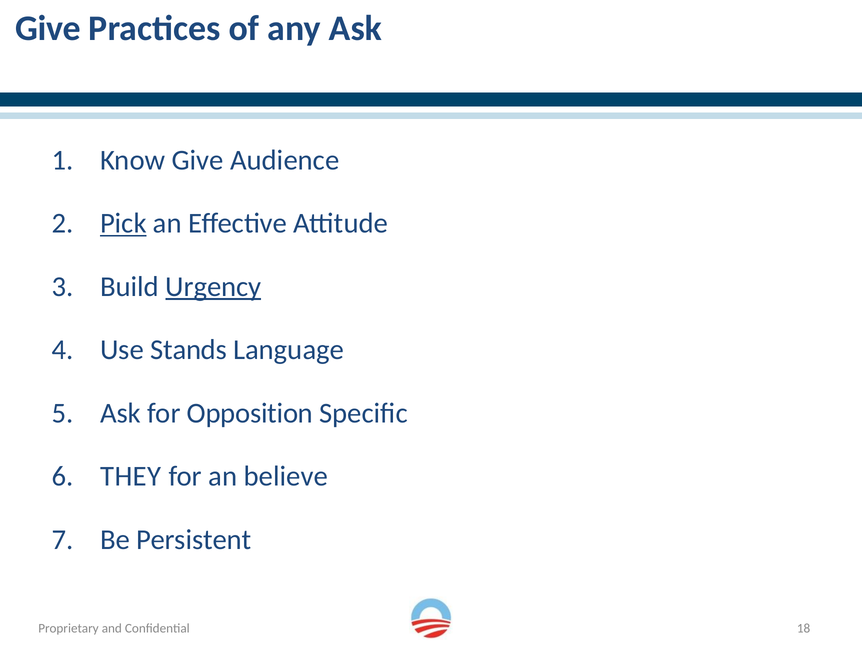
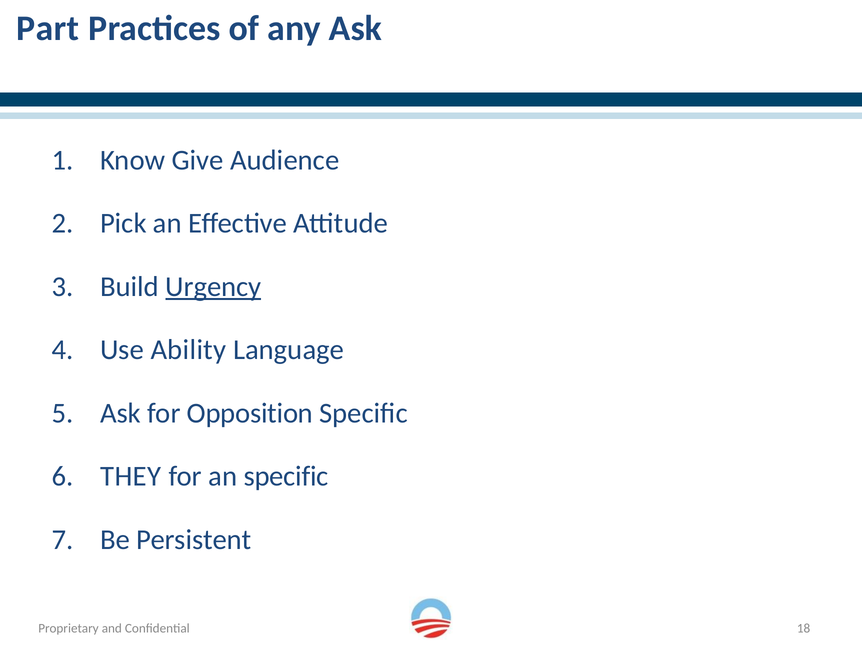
Give at (48, 28): Give -> Part
Pick underline: present -> none
Stands: Stands -> Ability
an believe: believe -> specific
